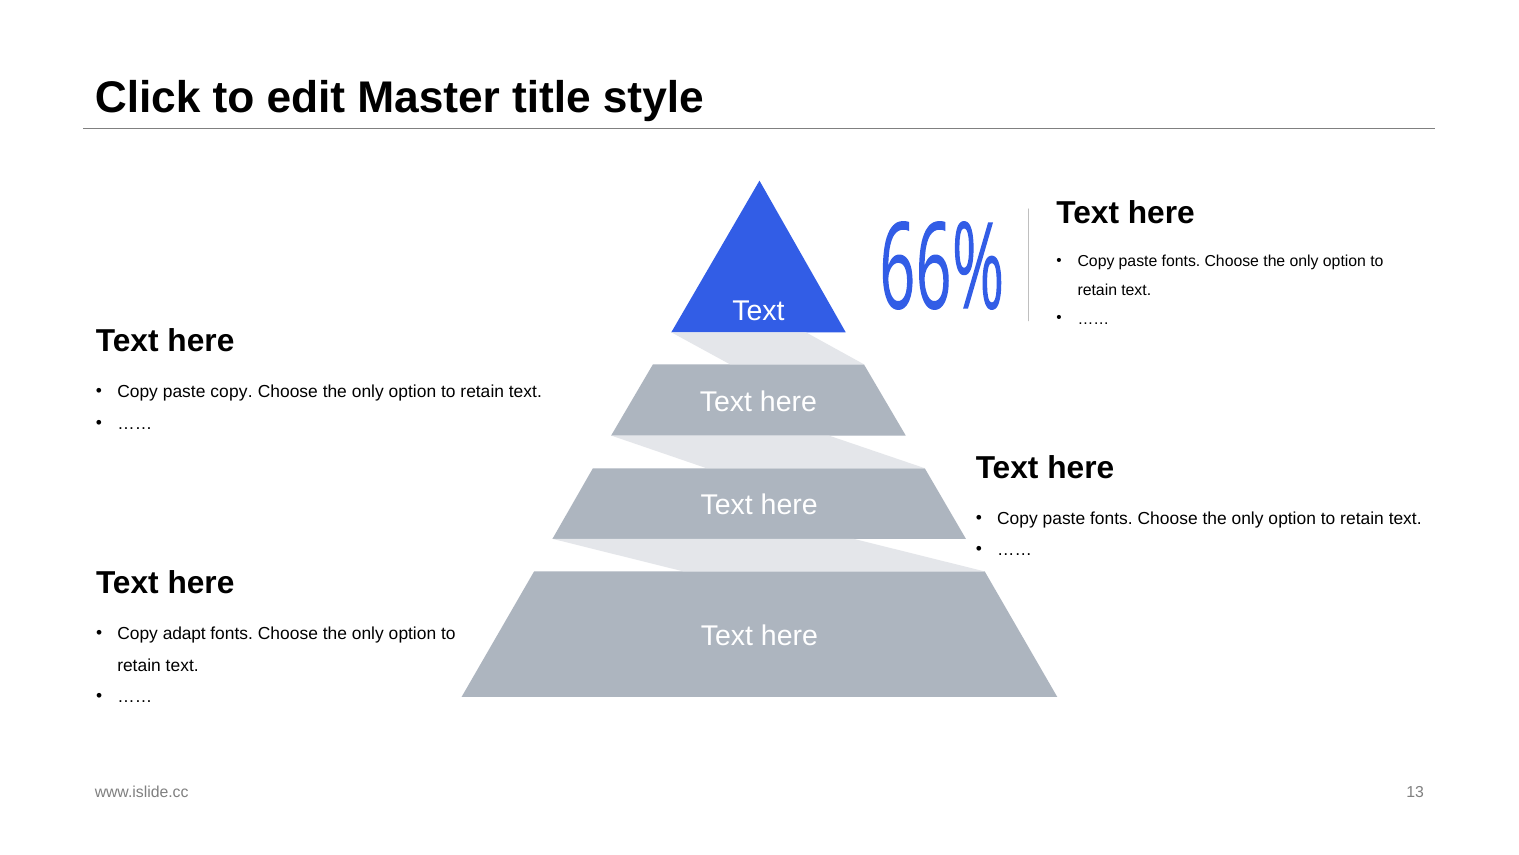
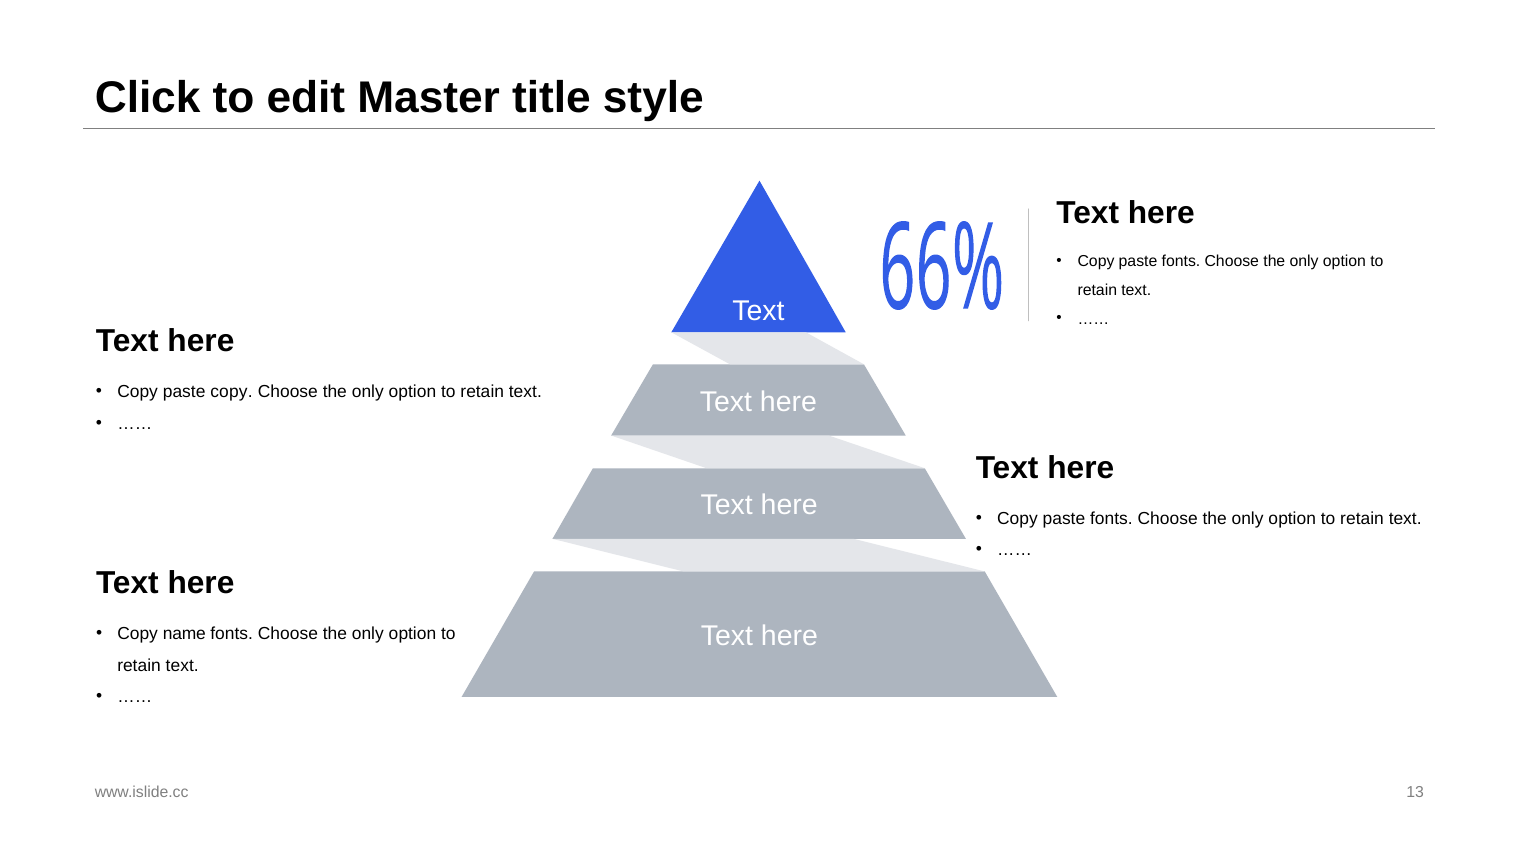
adapt: adapt -> name
